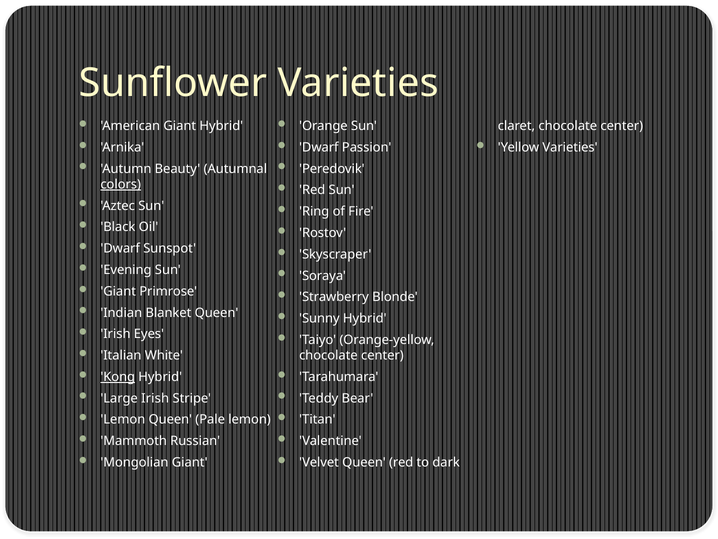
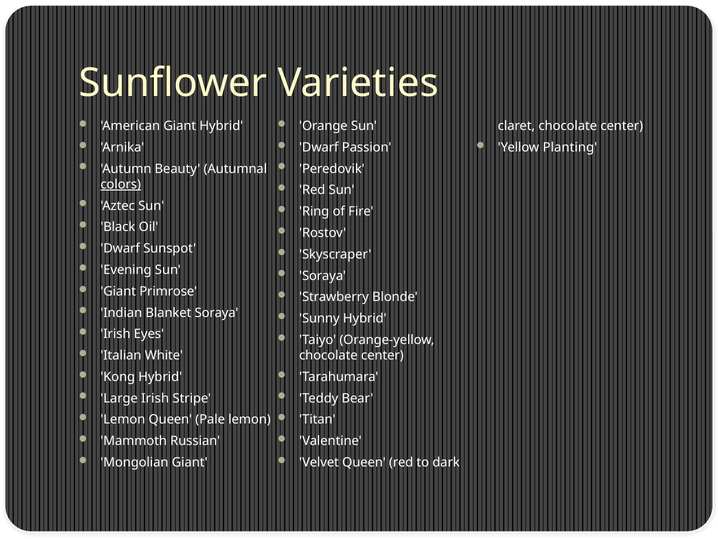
Yellow Varieties: Varieties -> Planting
Blanket Queen: Queen -> Soraya
Kong underline: present -> none
